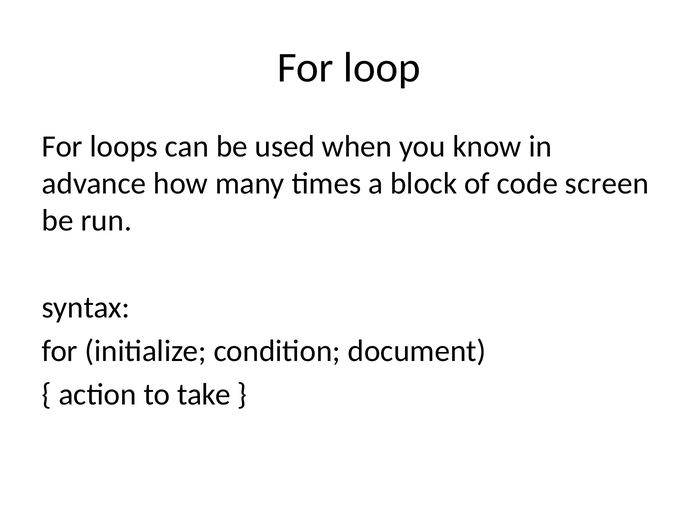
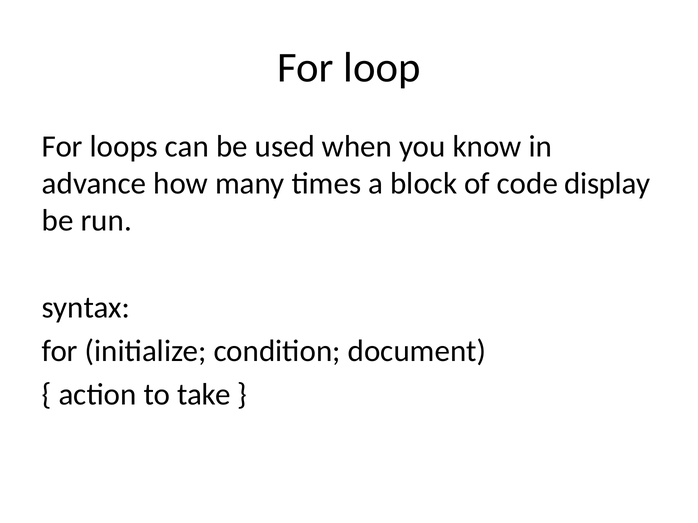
screen: screen -> display
